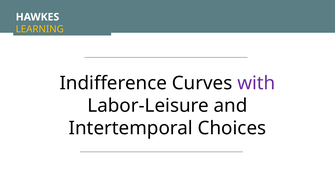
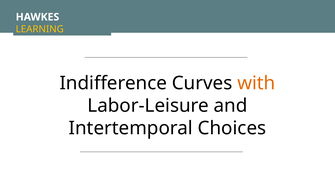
with colour: purple -> orange
